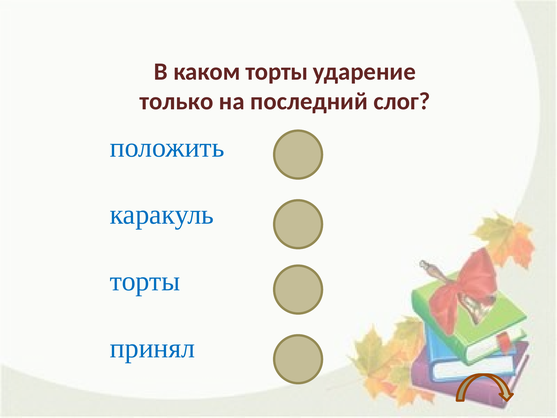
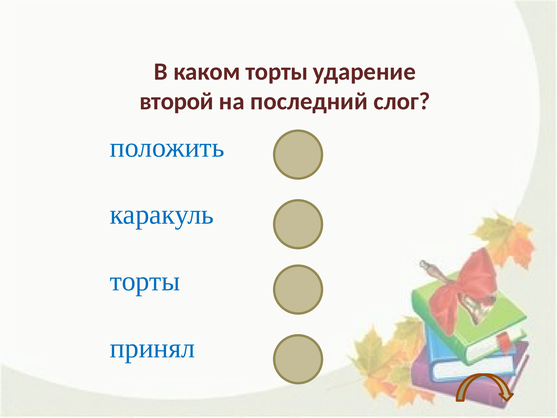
только: только -> второй
